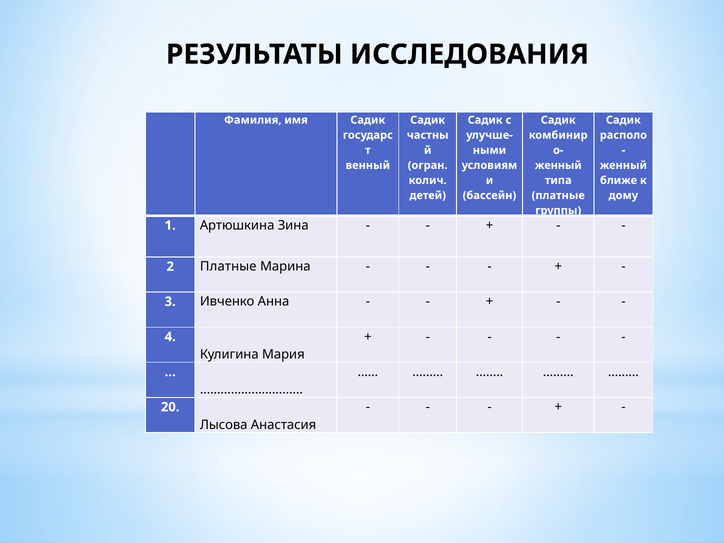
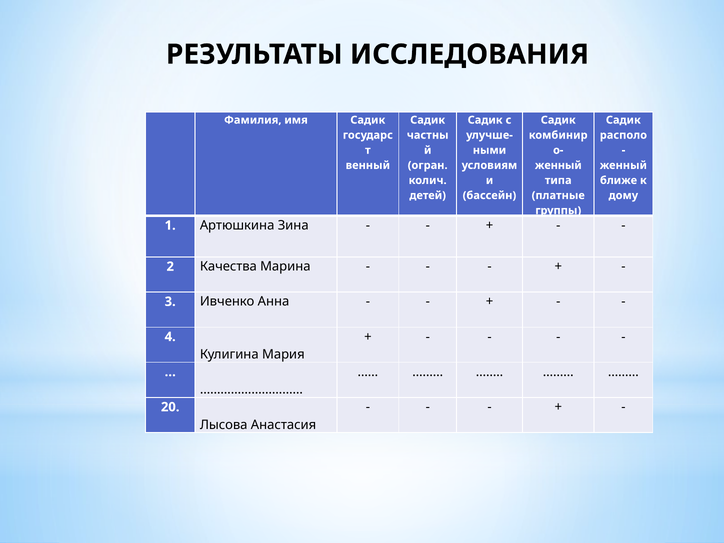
2 Платные: Платные -> Качества
